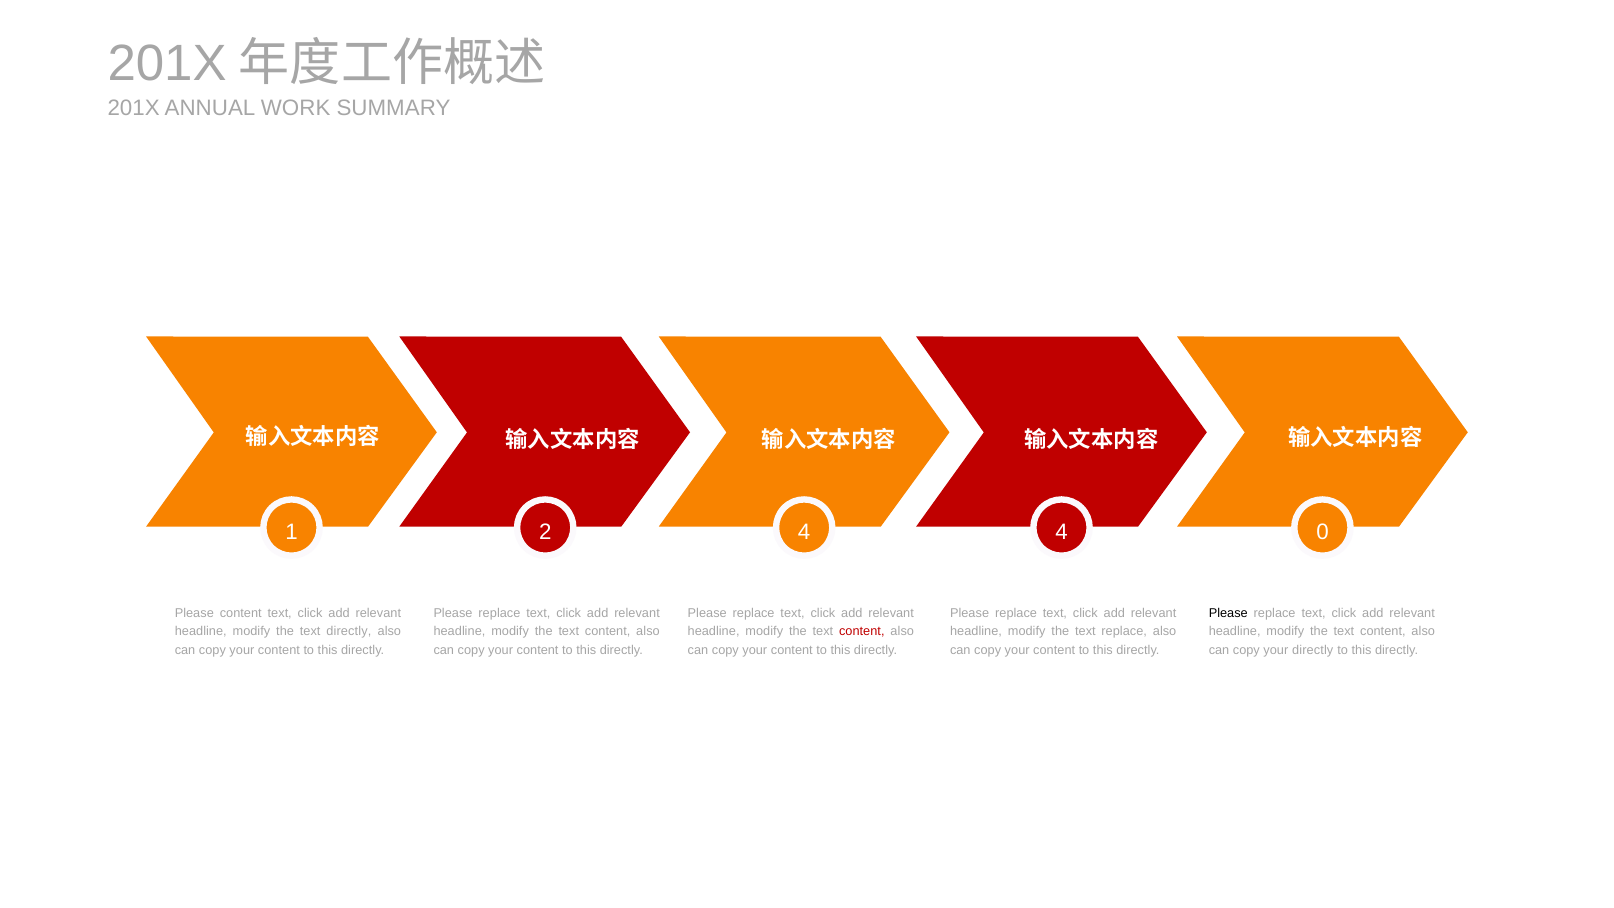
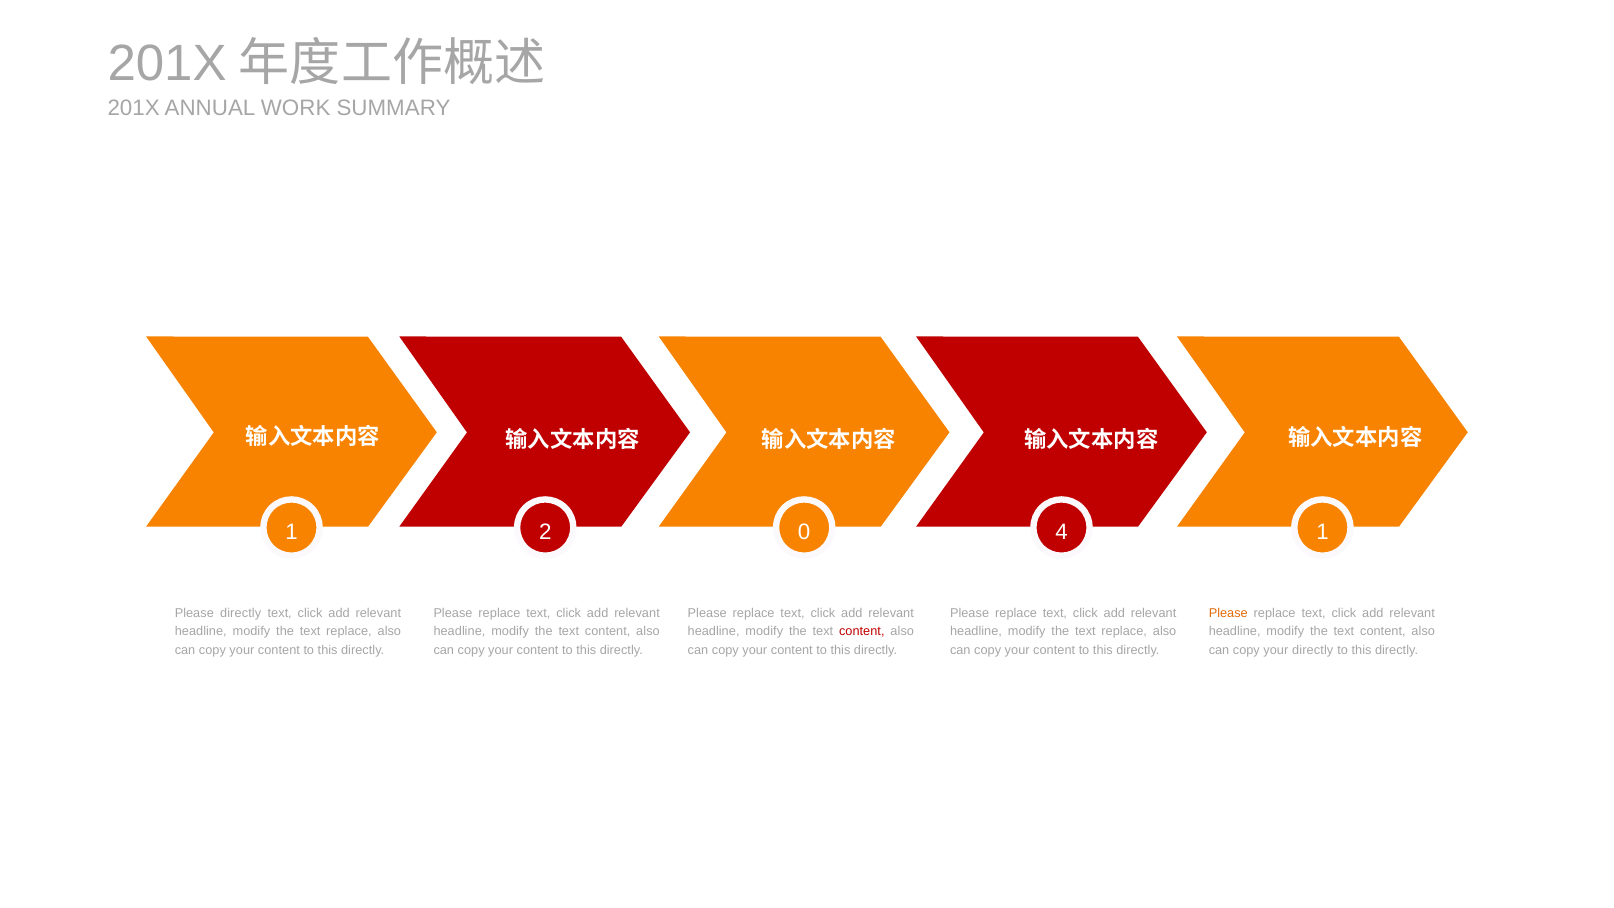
2 4: 4 -> 0
4 0: 0 -> 1
Please content: content -> directly
Please at (1228, 613) colour: black -> orange
directly at (349, 632): directly -> replace
